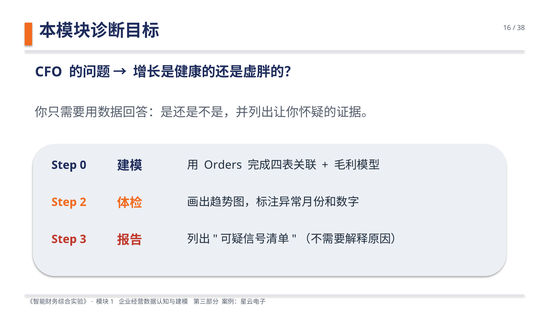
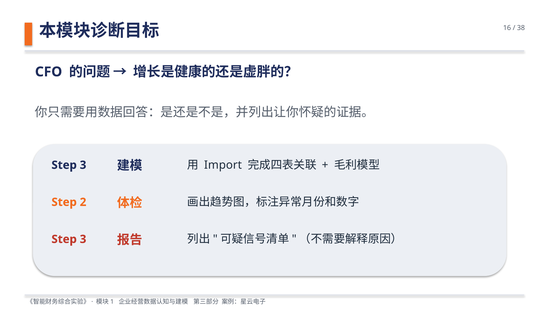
0 at (83, 165): 0 -> 3
Orders: Orders -> Import
